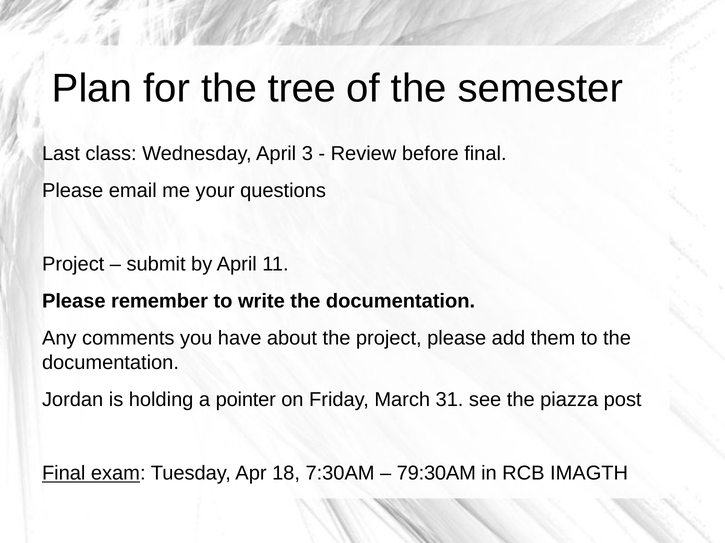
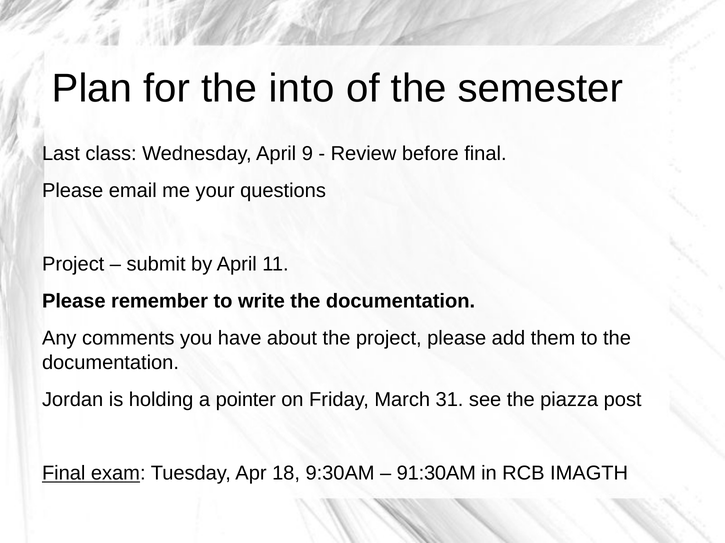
tree: tree -> into
3: 3 -> 9
7:30AM: 7:30AM -> 9:30AM
79:30AM: 79:30AM -> 91:30AM
